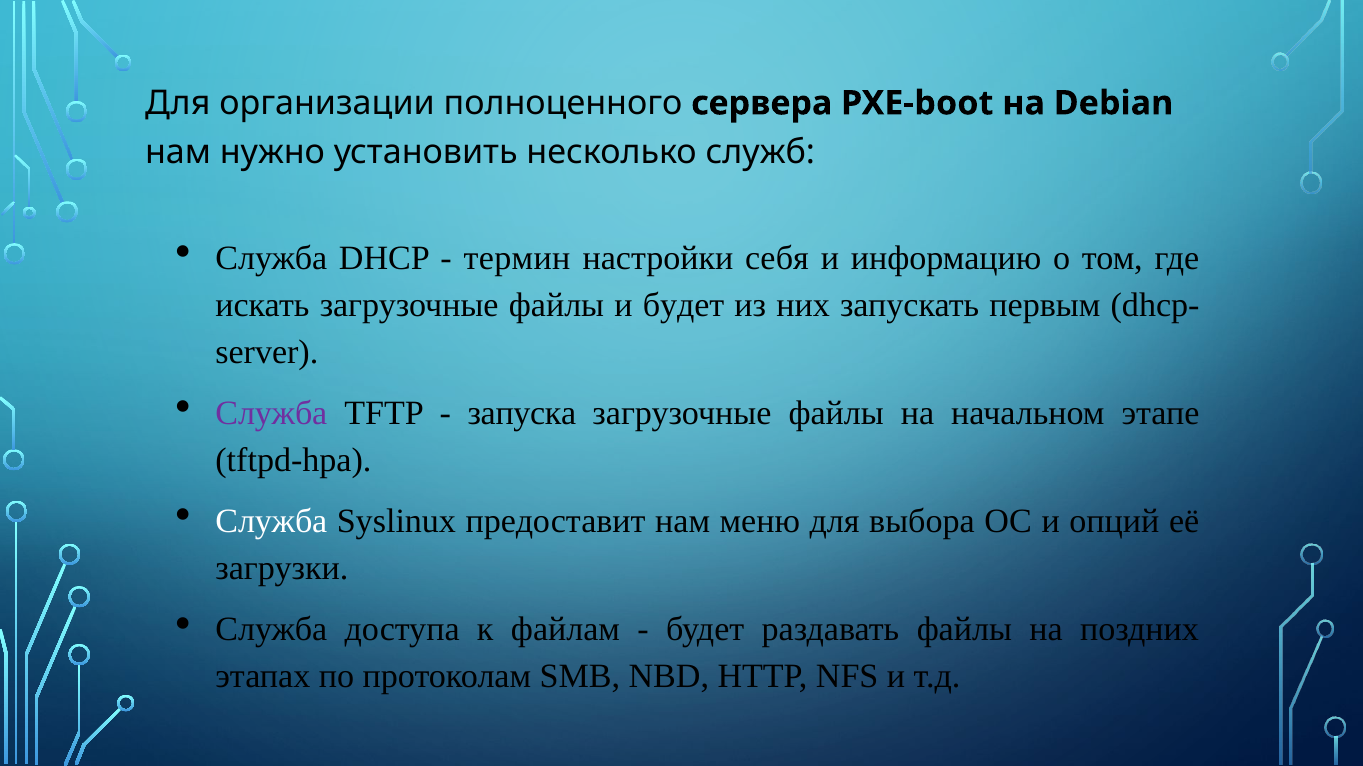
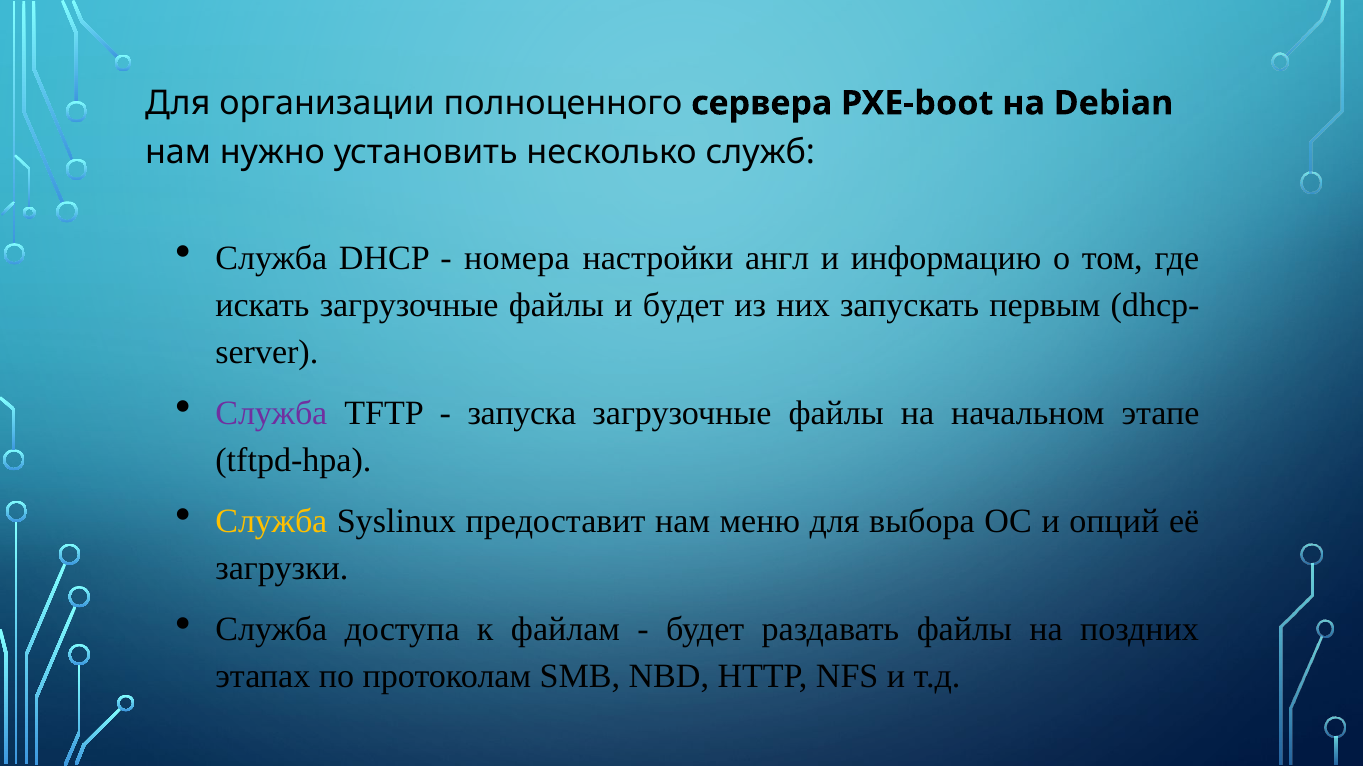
термин: термин -> номера
себя: себя -> англ
Служба at (271, 522) colour: white -> yellow
